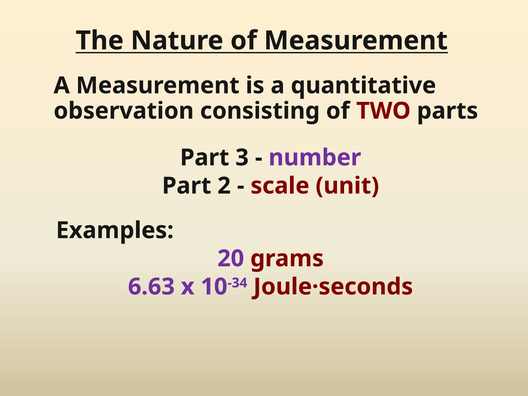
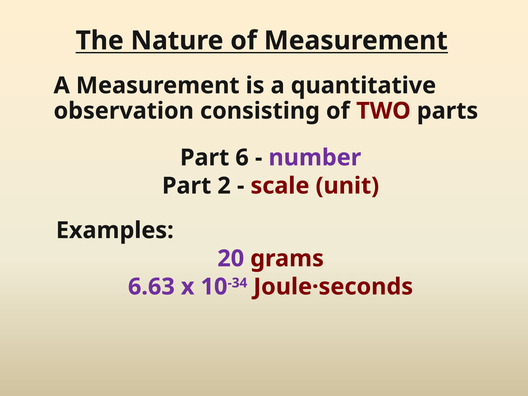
3: 3 -> 6
